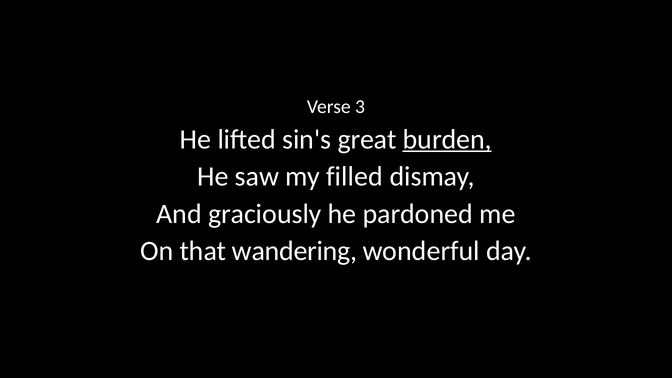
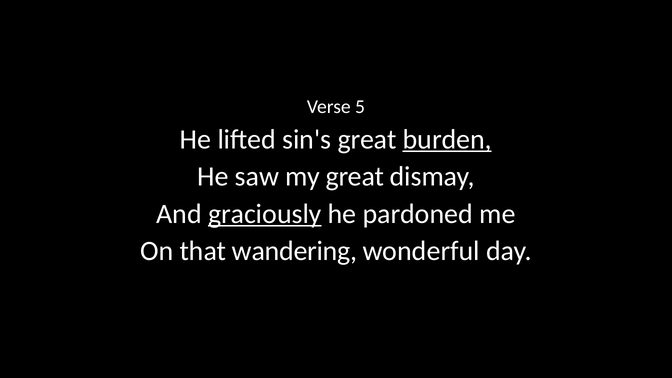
3: 3 -> 5
my filled: filled -> great
graciously underline: none -> present
